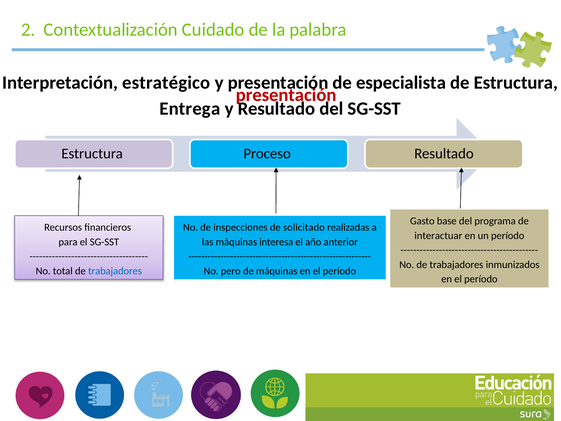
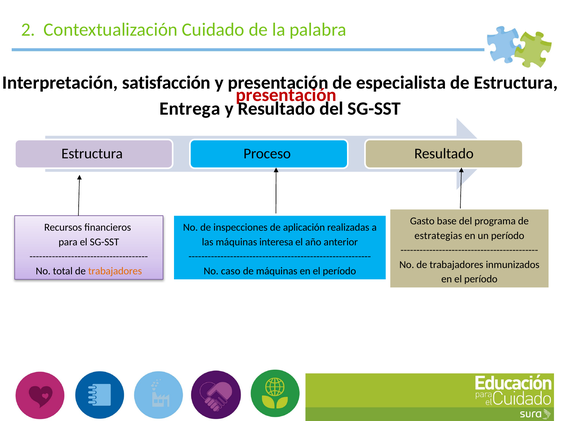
estratégico: estratégico -> satisfacción
solicitado: solicitado -> aplicación
interactuar: interactuar -> estrategias
trabajadores at (115, 271) colour: blue -> orange
pero: pero -> caso
